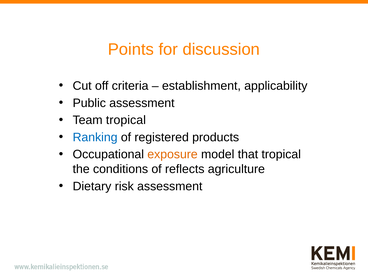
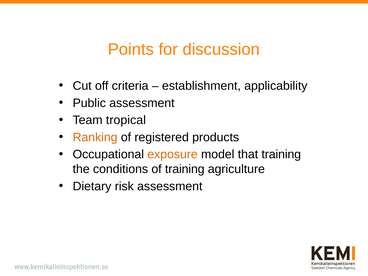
Ranking colour: blue -> orange
that tropical: tropical -> training
of reflects: reflects -> training
